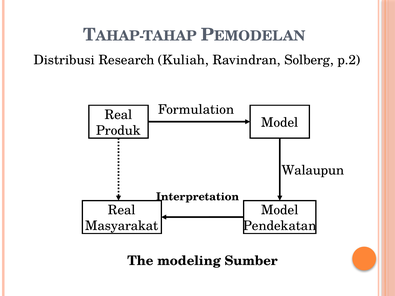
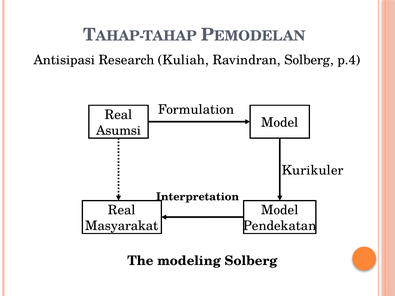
Distribusi: Distribusi -> Antisipasi
p.2: p.2 -> p.4
Produk: Produk -> Asumsi
Walaupun: Walaupun -> Kurikuler
modeling Sumber: Sumber -> Solberg
